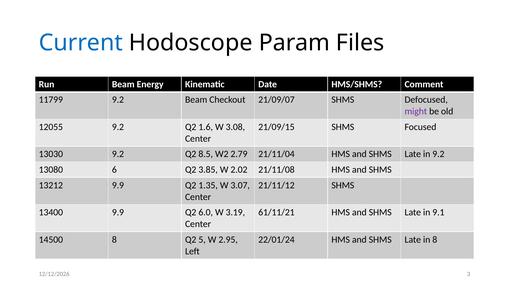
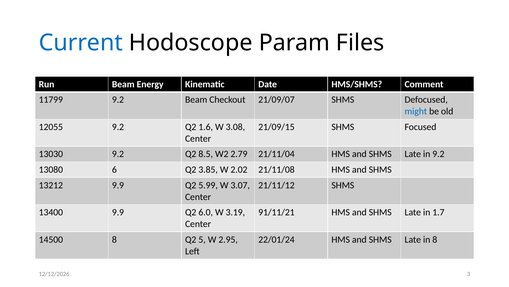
might colour: purple -> blue
1.35: 1.35 -> 5.99
61/11/21: 61/11/21 -> 91/11/21
9.1: 9.1 -> 1.7
